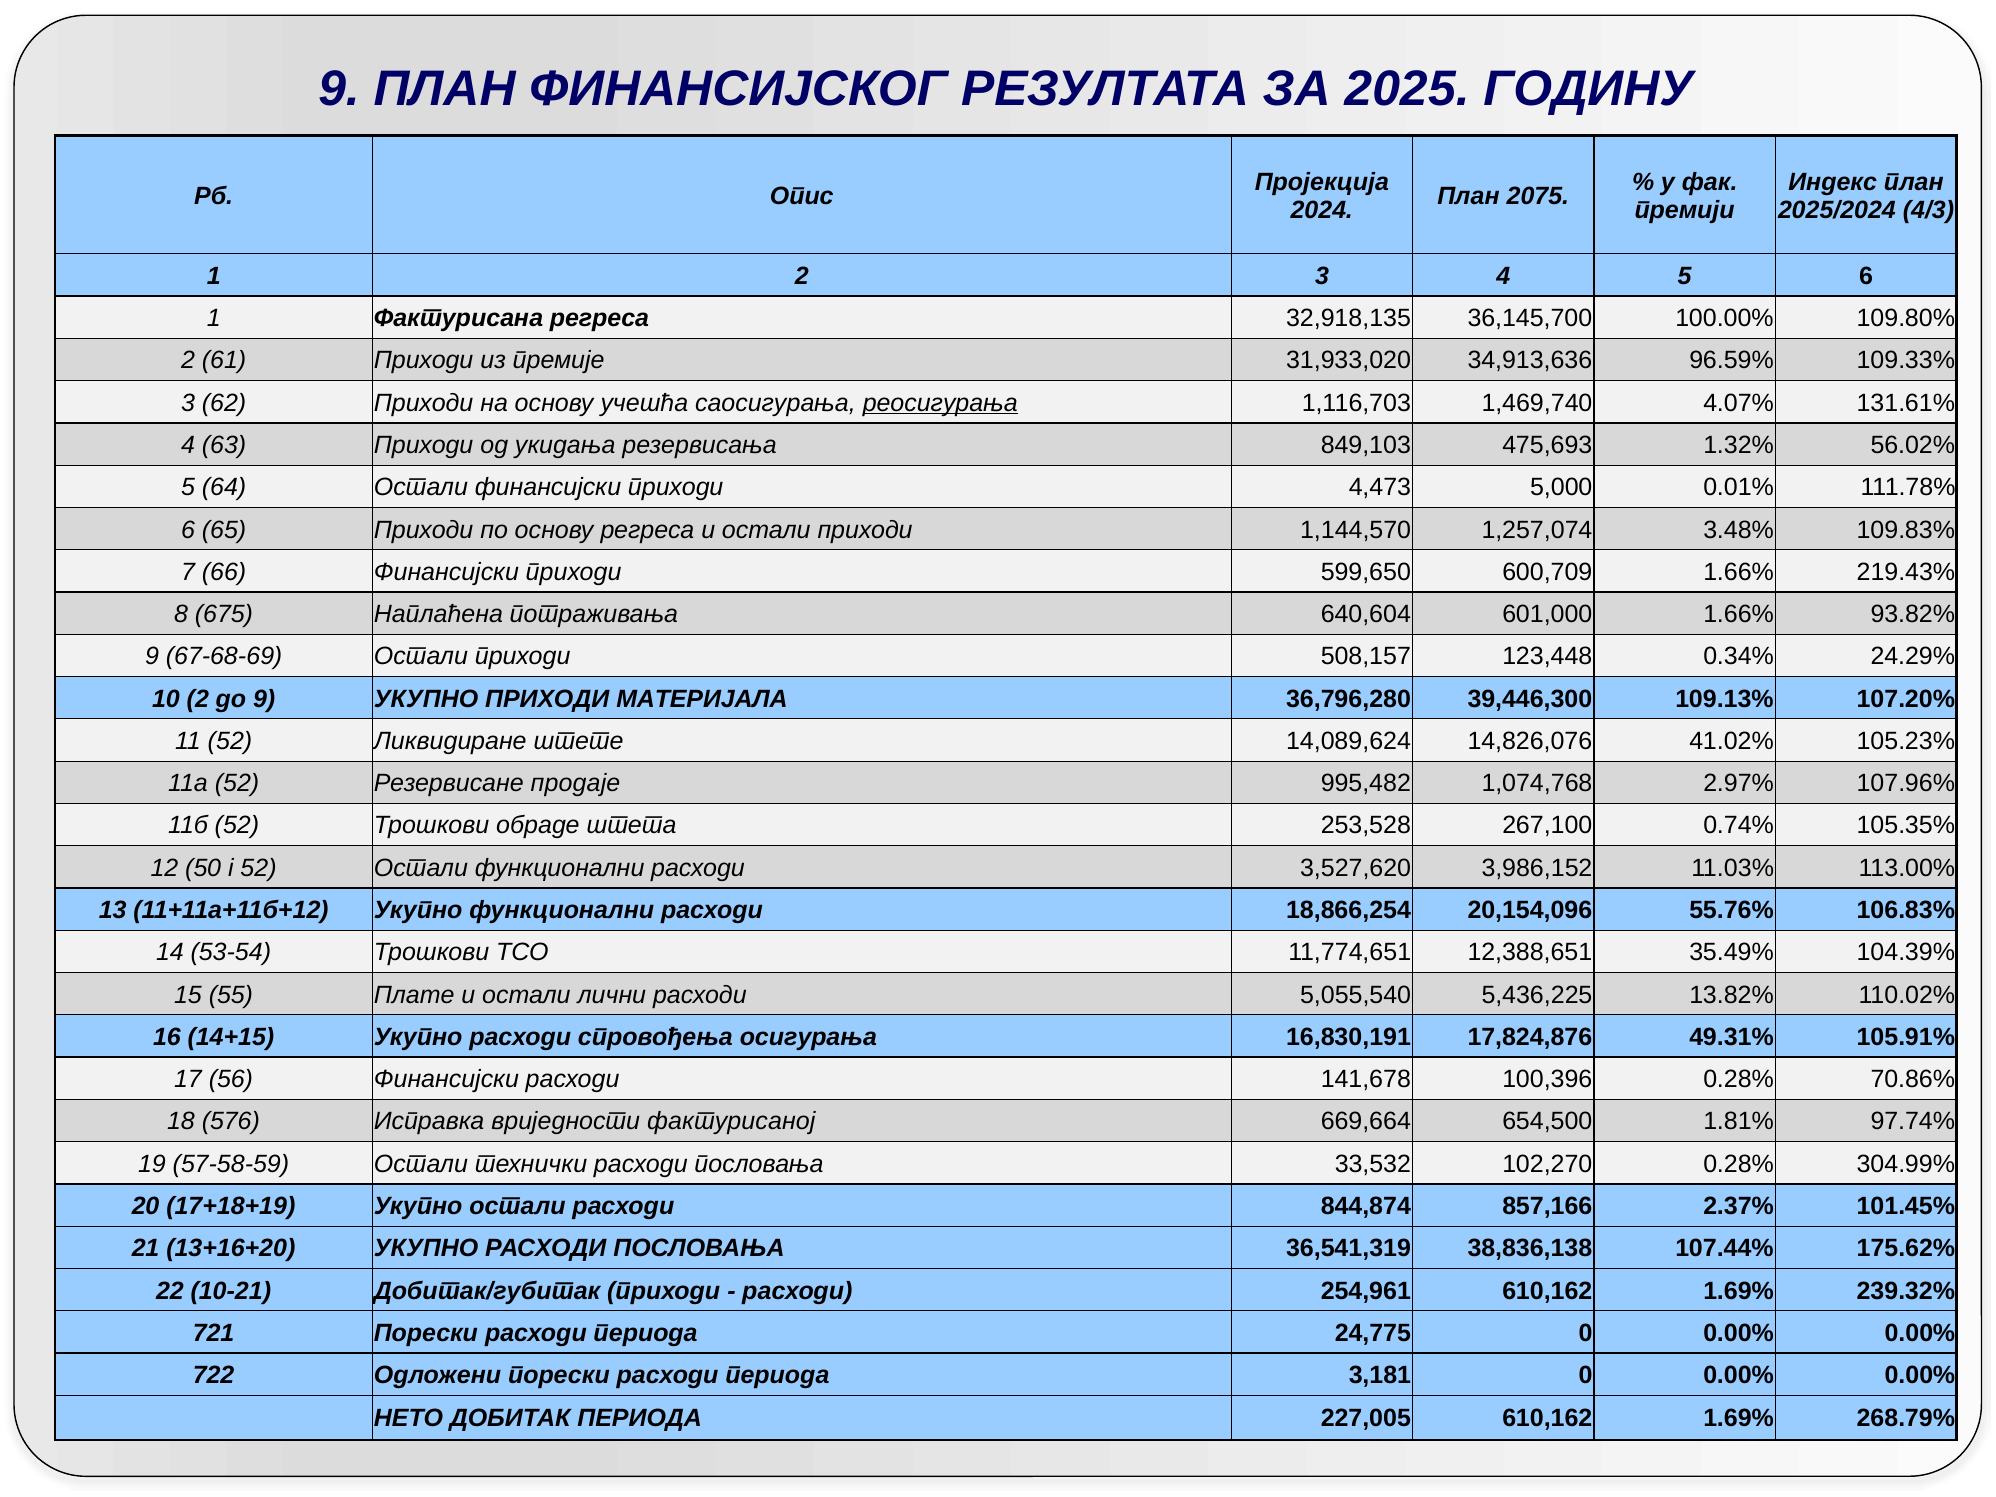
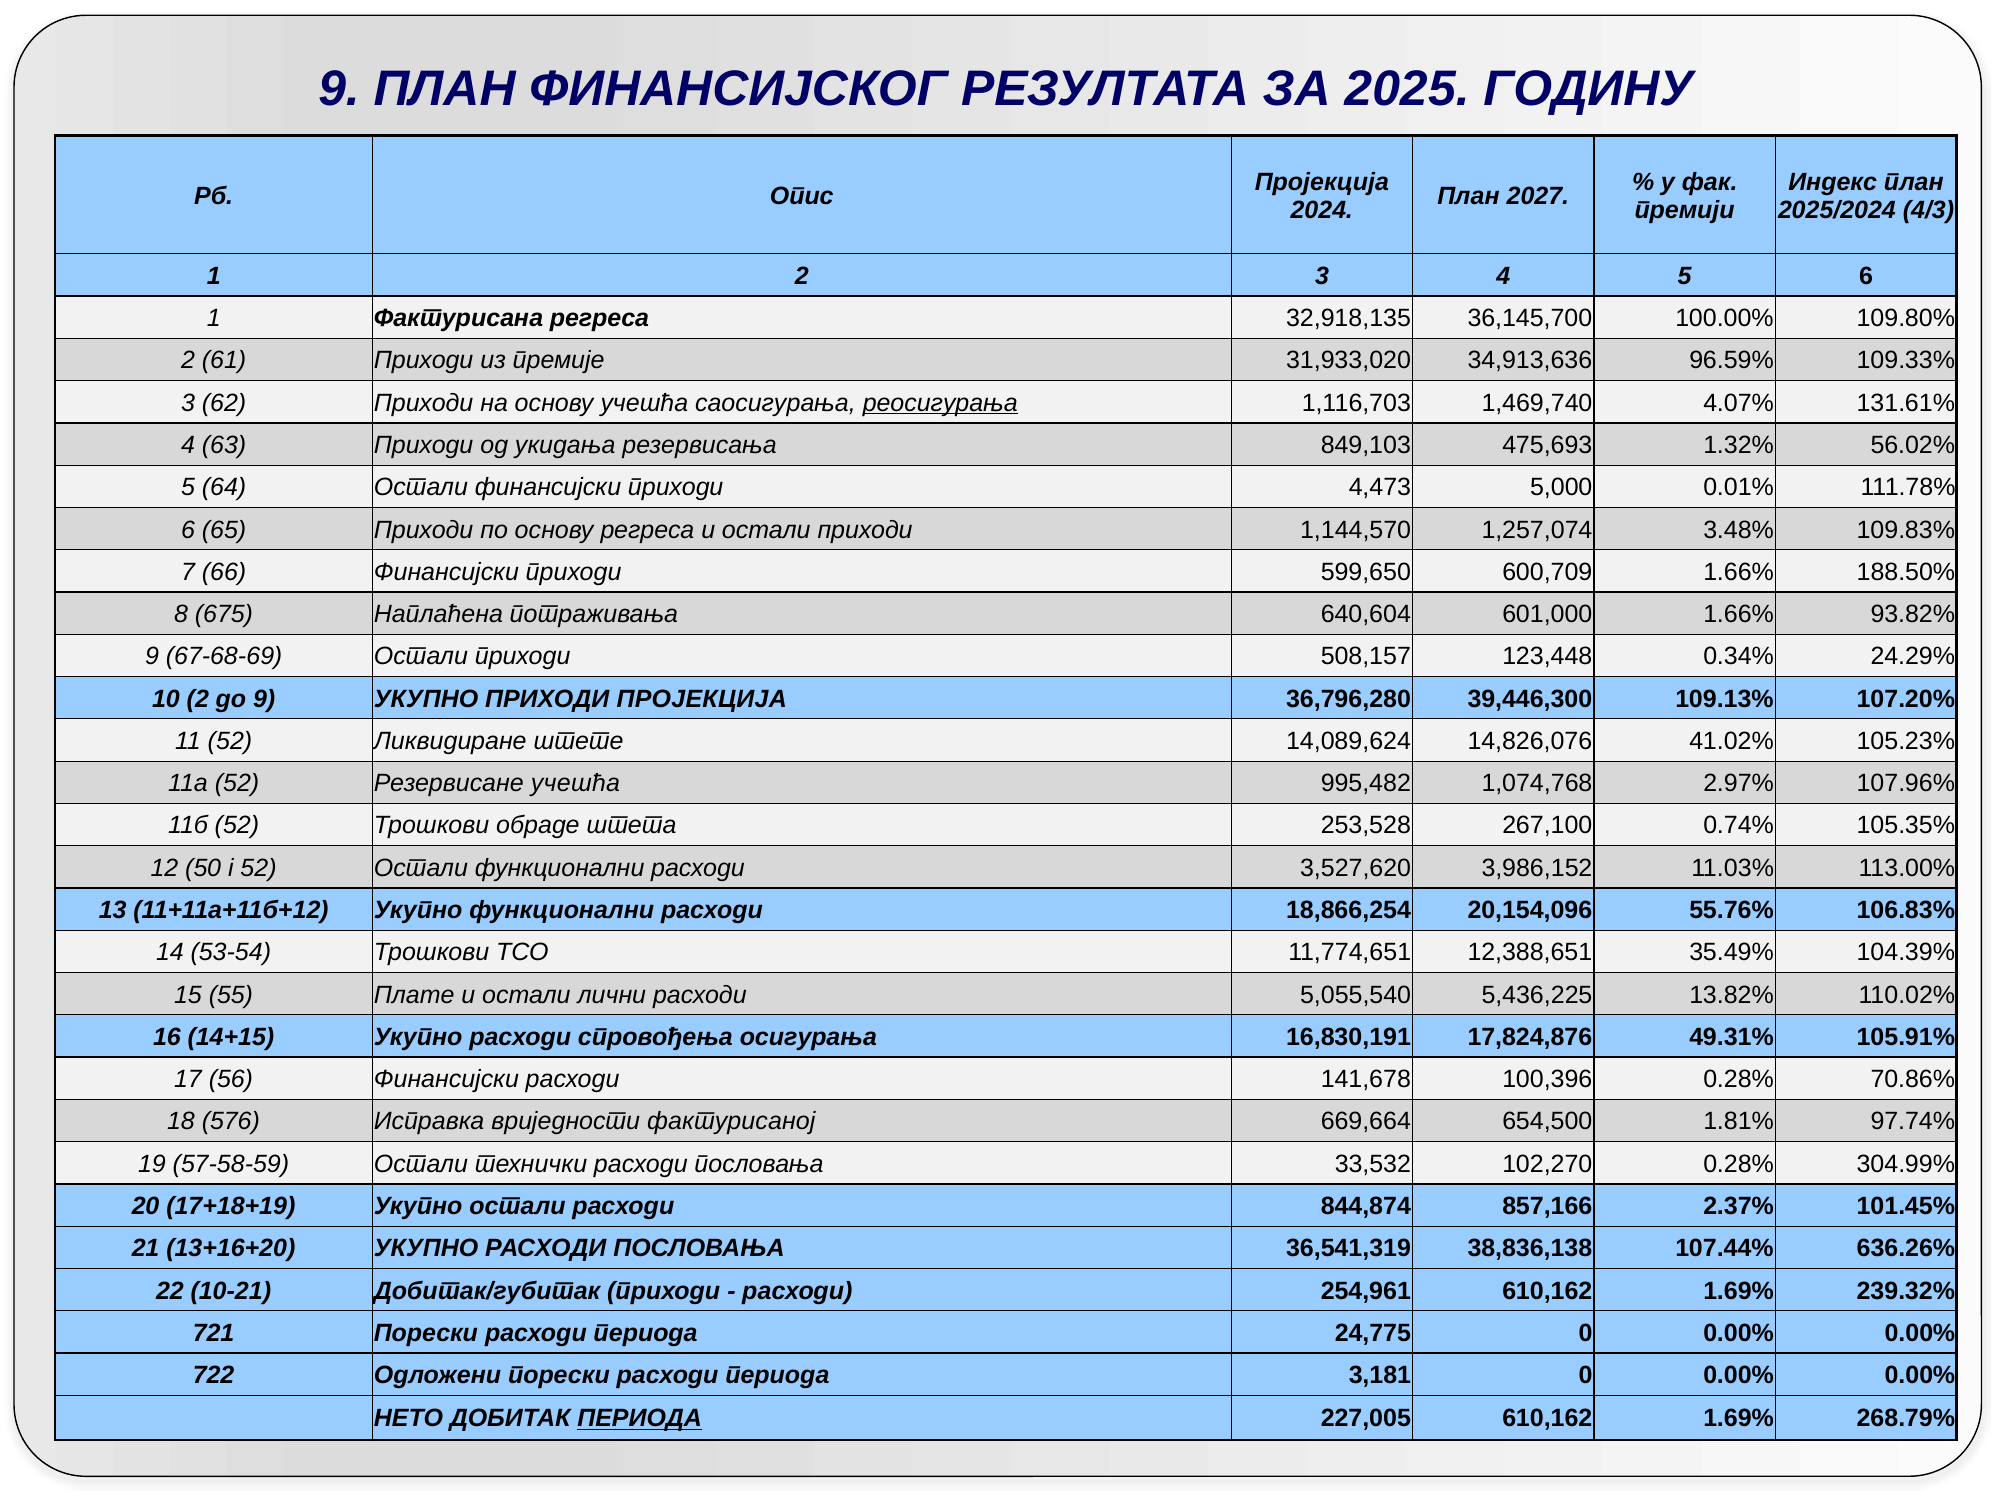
2075: 2075 -> 2027
219.43%: 219.43% -> 188.50%
ПРИХОДИ МАТЕРИЈАЛА: МАТЕРИЈАЛА -> ПРОЈЕКЦИЈА
Резервисане продаје: продаје -> учешћа
175.62%: 175.62% -> 636.26%
ПЕРИОДА at (640, 1419) underline: none -> present
